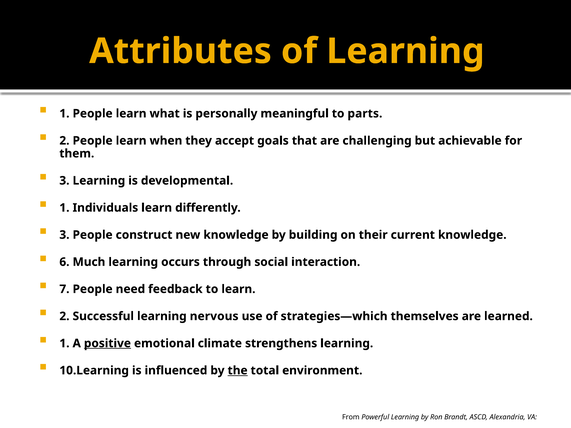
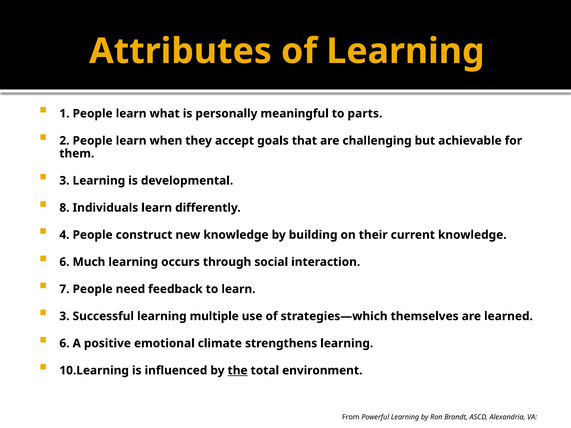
1 at (64, 208): 1 -> 8
3 at (64, 235): 3 -> 4
2 at (64, 316): 2 -> 3
nervous: nervous -> multiple
1 at (64, 344): 1 -> 6
positive underline: present -> none
